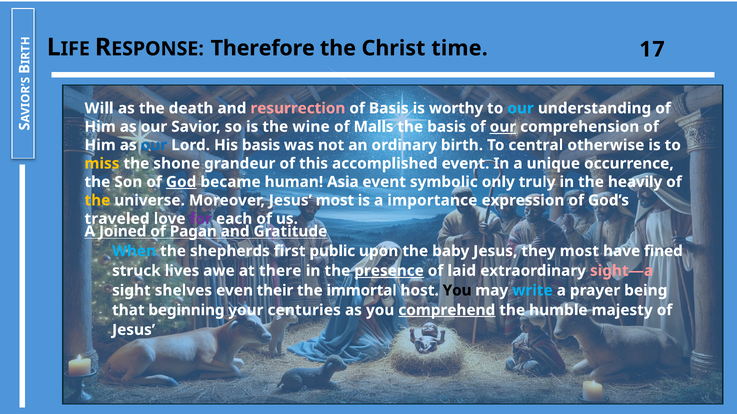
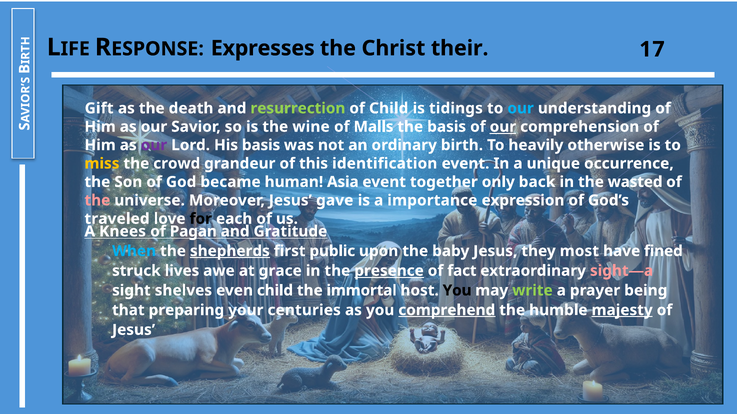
Therefore: Therefore -> Expresses
time: time -> their
Will: Will -> Gift
resurrection colour: pink -> light green
of Basis: Basis -> Child
worthy: worthy -> tidings
our at (154, 145) colour: blue -> purple
central: central -> heavily
shone: shone -> crowd
accomplished: accomplished -> identification
God underline: present -> none
symbolic: symbolic -> together
truly: truly -> back
heavily: heavily -> wasted
the at (97, 201) colour: yellow -> pink
Jesus most: most -> gave
for colour: purple -> black
Joined: Joined -> Knees
shepherds underline: none -> present
there: there -> grace
laid: laid -> fact
even their: their -> child
write colour: light blue -> light green
beginning: beginning -> preparing
majesty underline: none -> present
